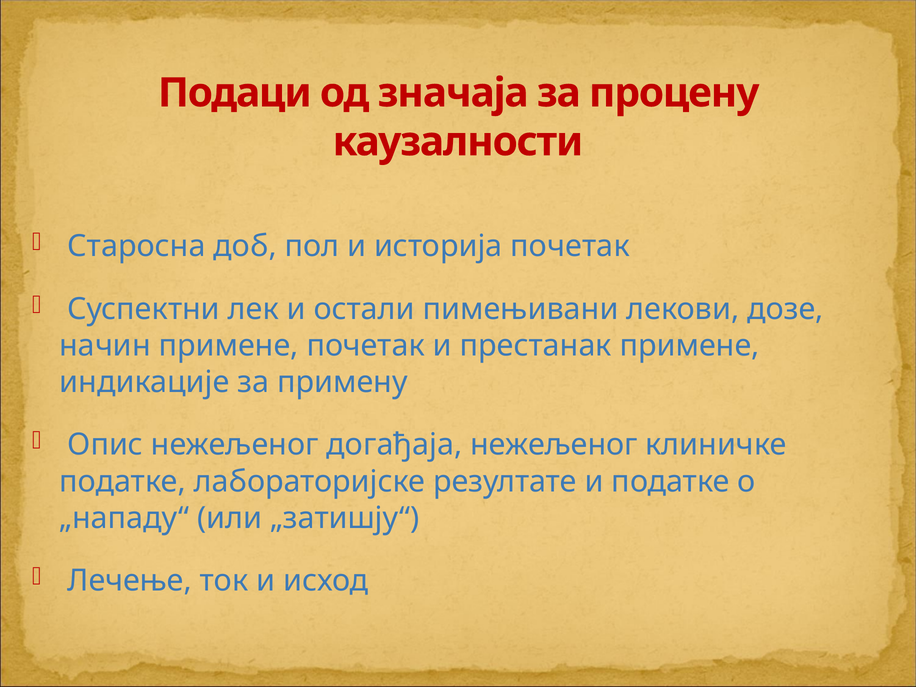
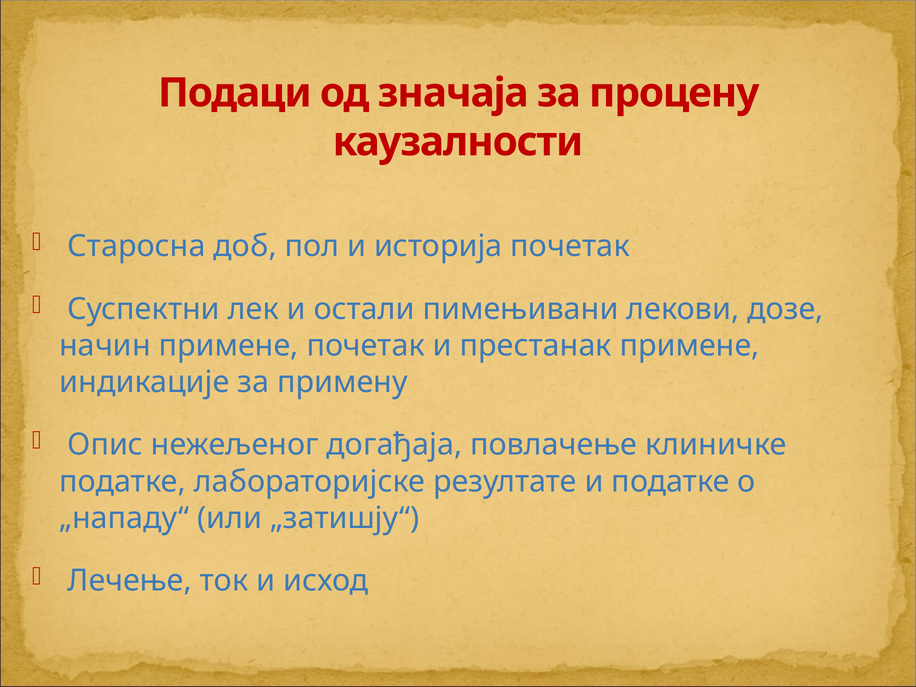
догађаја нежељеног: нежељеног -> повлачење
